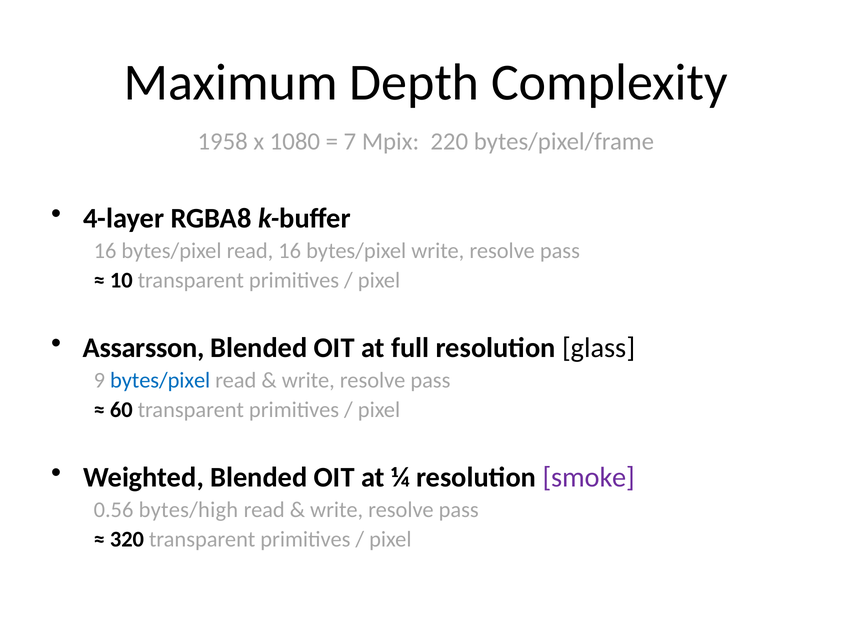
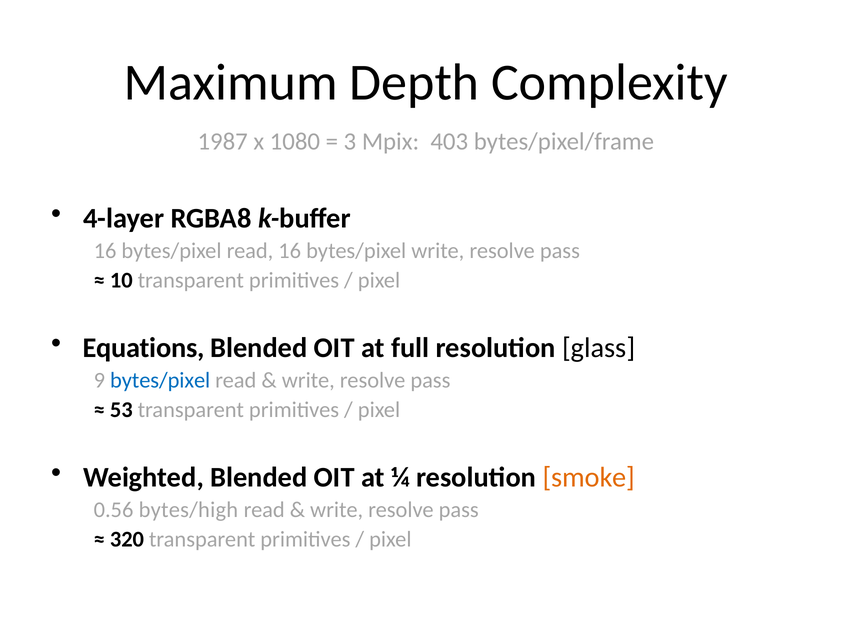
1958: 1958 -> 1987
7: 7 -> 3
220: 220 -> 403
Assarsson: Assarsson -> Equations
60: 60 -> 53
smoke colour: purple -> orange
